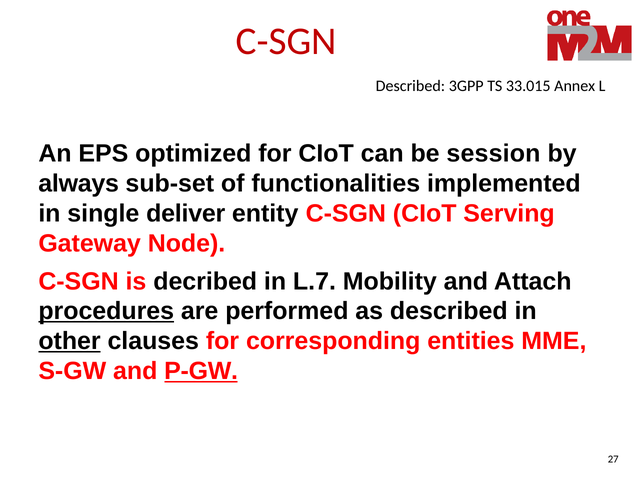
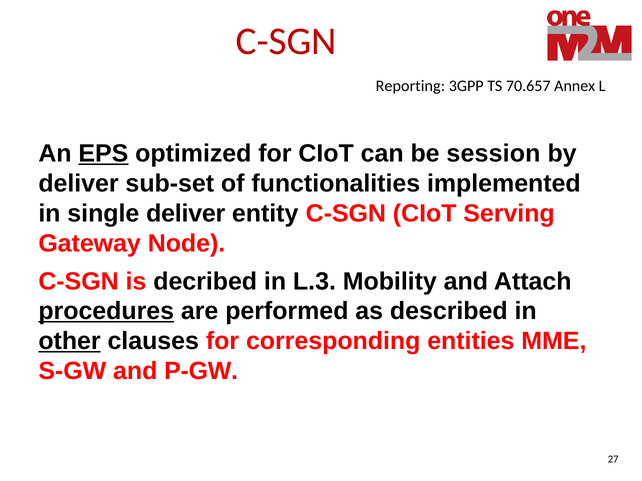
Described at (410, 86): Described -> Reporting
33.015: 33.015 -> 70.657
EPS underline: none -> present
always at (79, 184): always -> deliver
L.7: L.7 -> L.3
P-GW underline: present -> none
